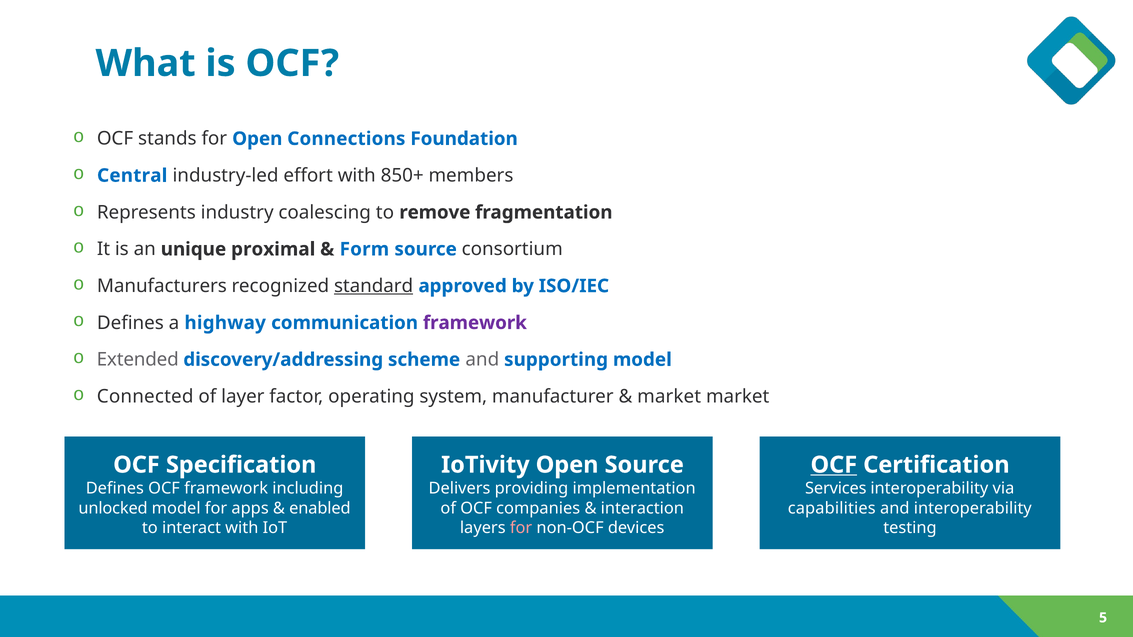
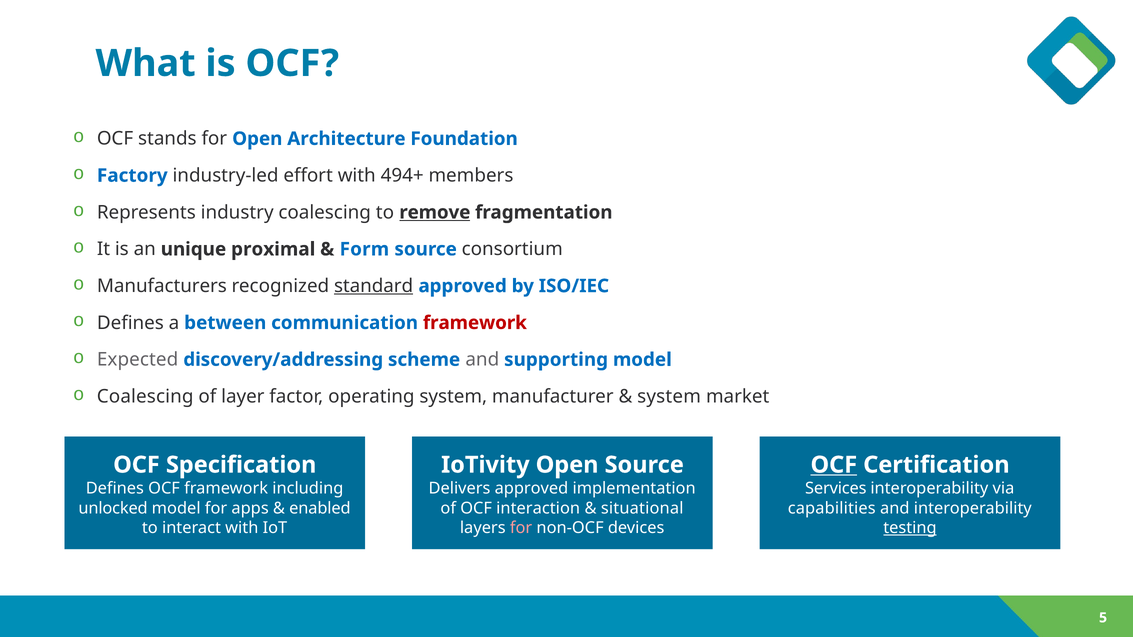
Connections: Connections -> Architecture
Central: Central -> Factory
850+: 850+ -> 494+
remove underline: none -> present
highway: highway -> between
framework at (475, 323) colour: purple -> red
Extended: Extended -> Expected
Connected at (145, 397): Connected -> Coalescing
market at (669, 397): market -> system
Delivers providing: providing -> approved
companies: companies -> interaction
interaction: interaction -> situational
testing underline: none -> present
